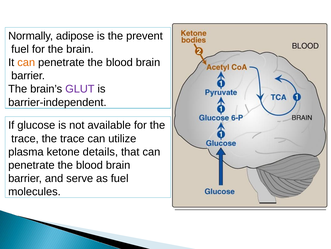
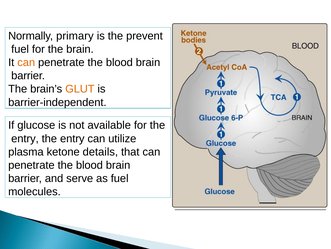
adipose: adipose -> primary
GLUT colour: purple -> orange
trace at (25, 138): trace -> entry
trace at (72, 138): trace -> entry
